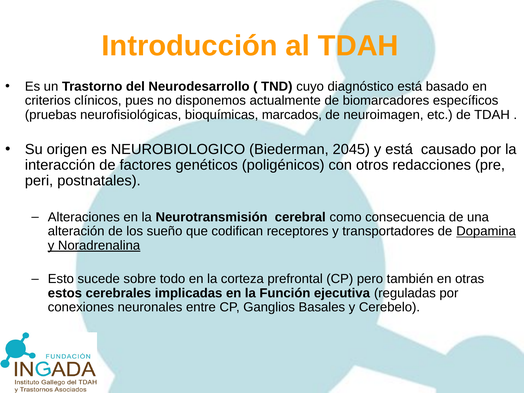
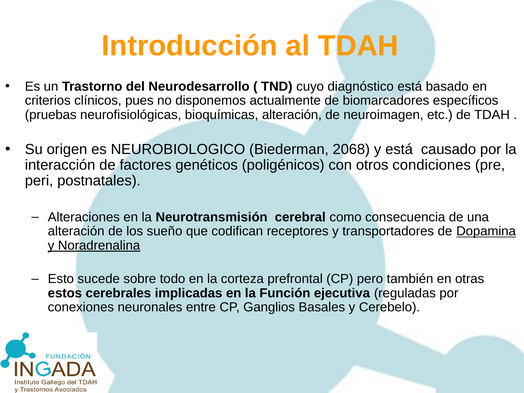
bioquímicas marcados: marcados -> alteración
2045: 2045 -> 2068
redacciones: redacciones -> condiciones
